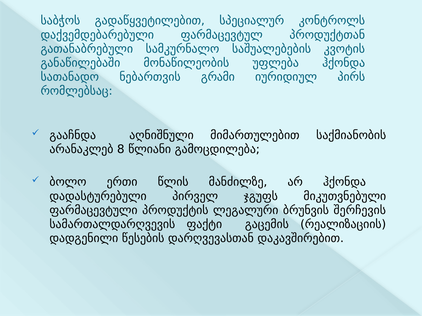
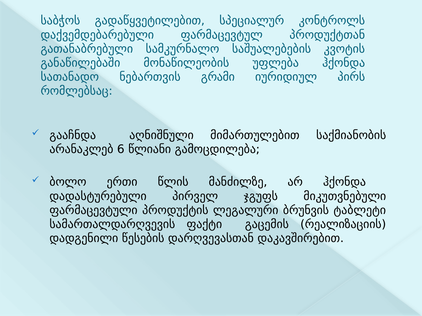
8: 8 -> 6
შერჩევის: შერჩევის -> ტაბლეტი
